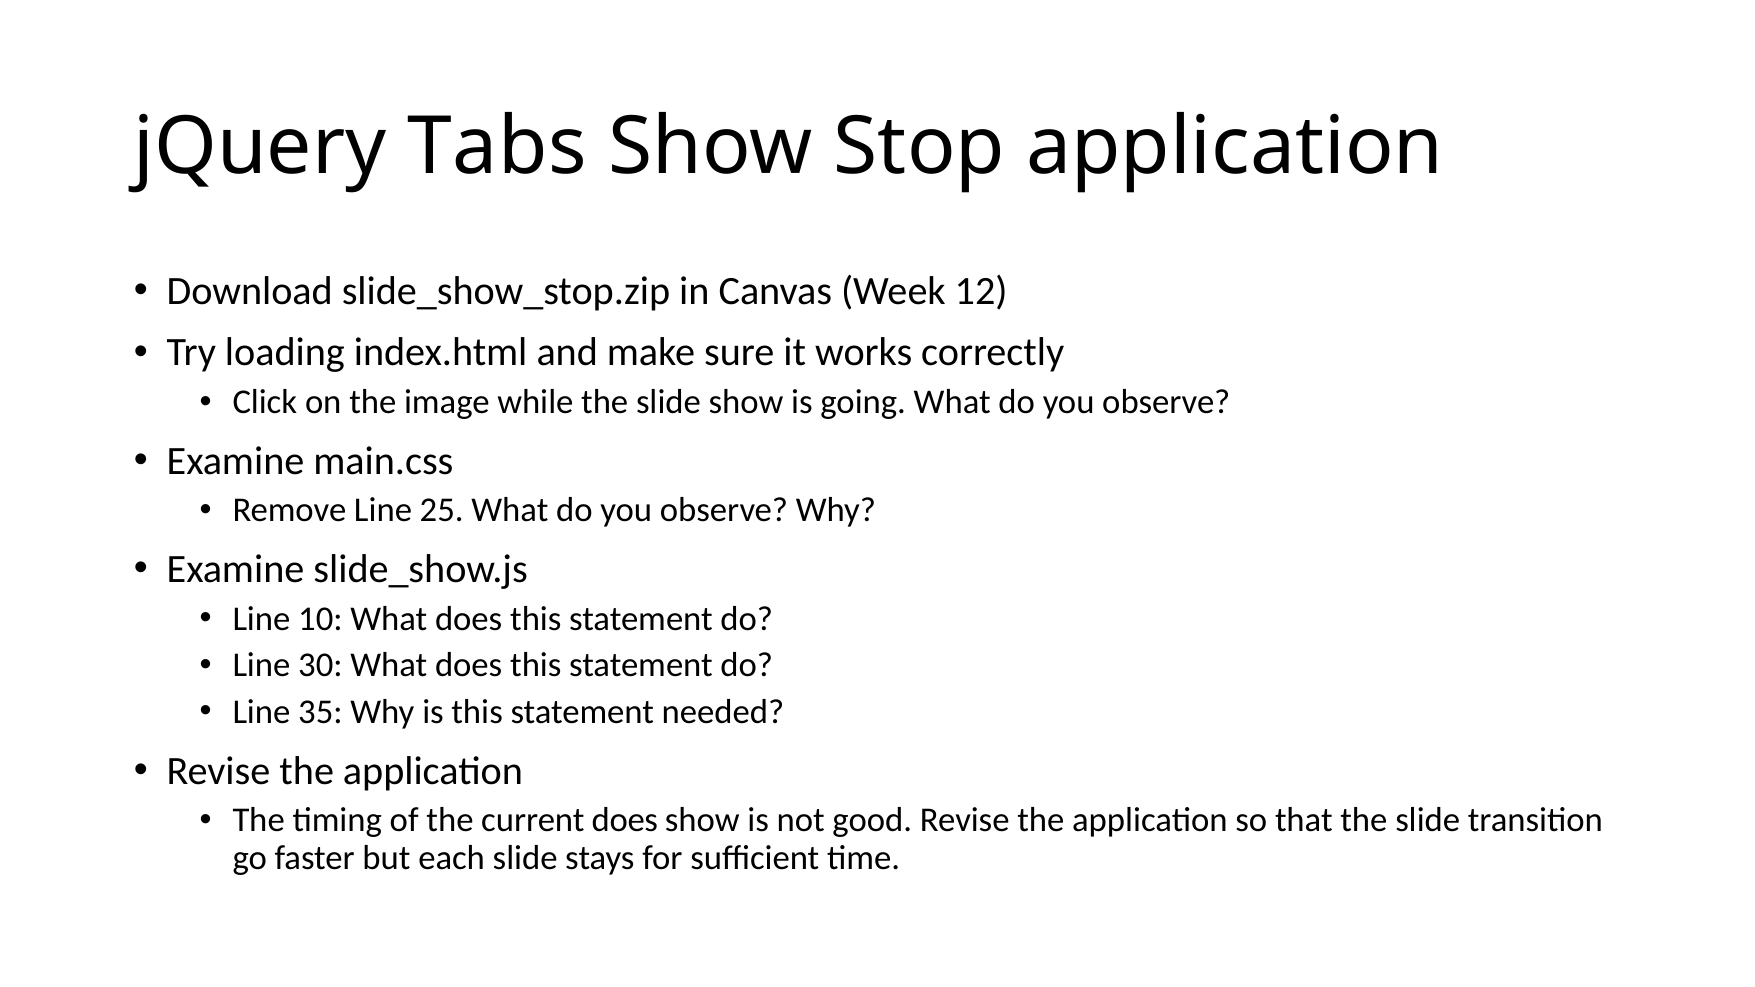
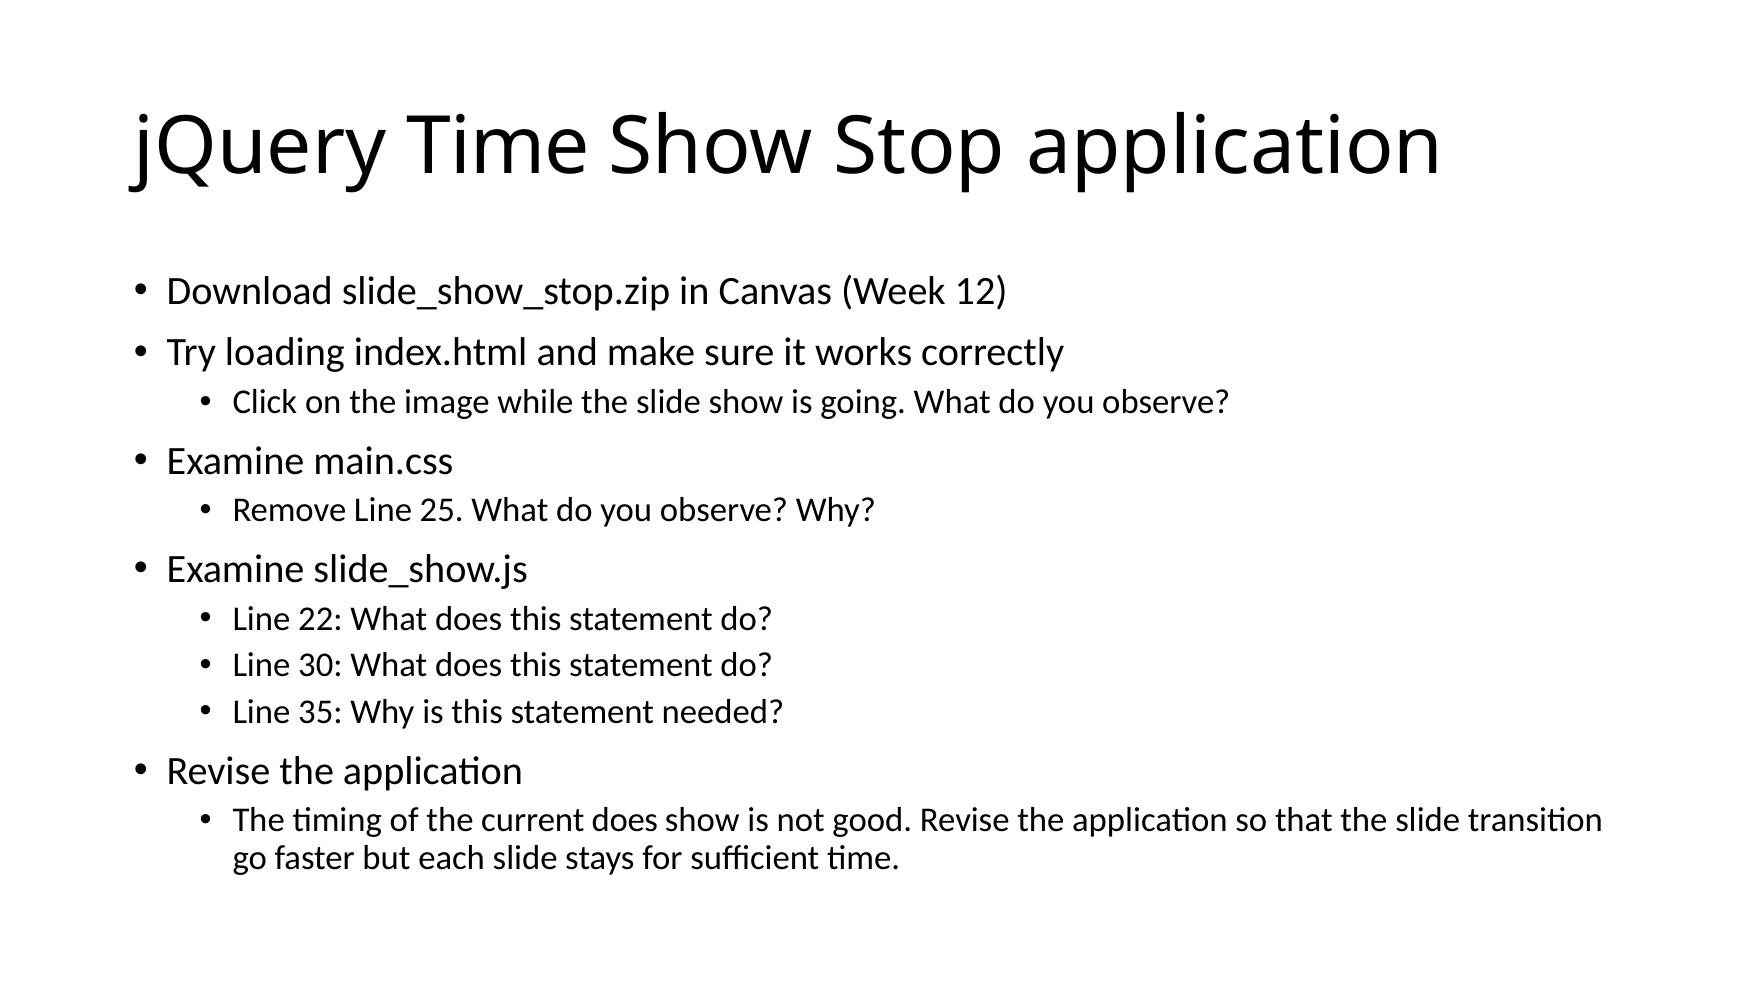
jQuery Tabs: Tabs -> Time
10: 10 -> 22
